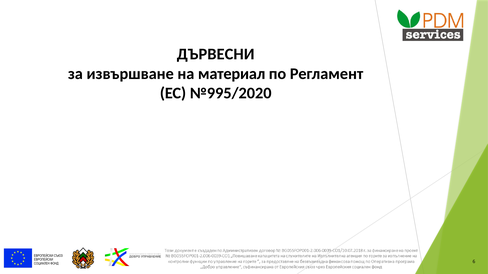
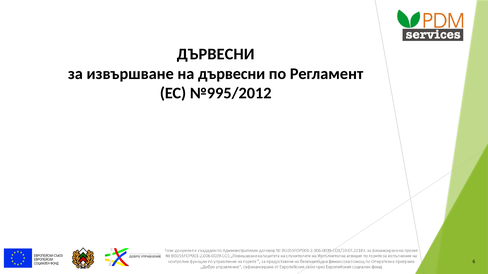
на материал: материал -> дървесни
№995/2020: №995/2020 -> №995/2012
